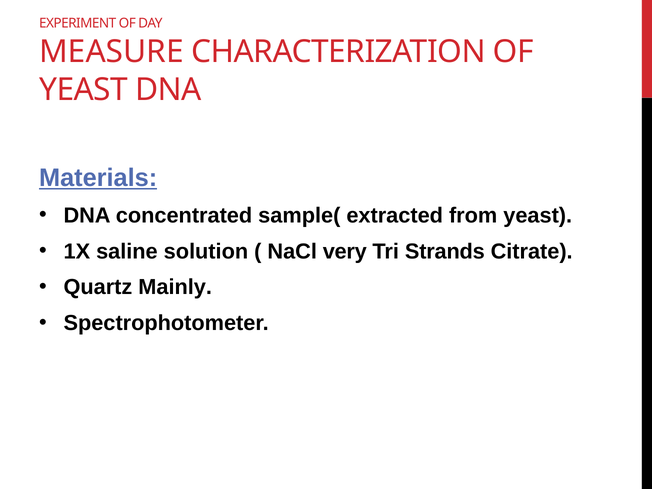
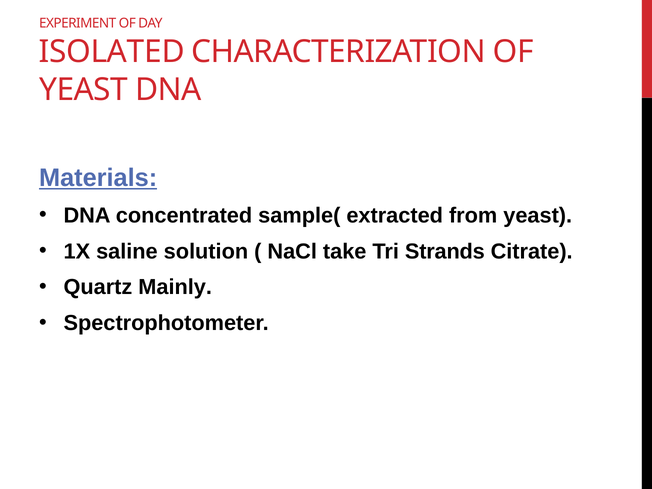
MEASURE: MEASURE -> ISOLATED
very: very -> take
